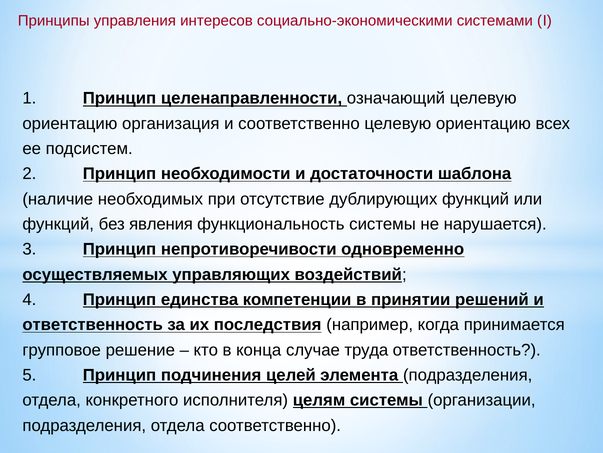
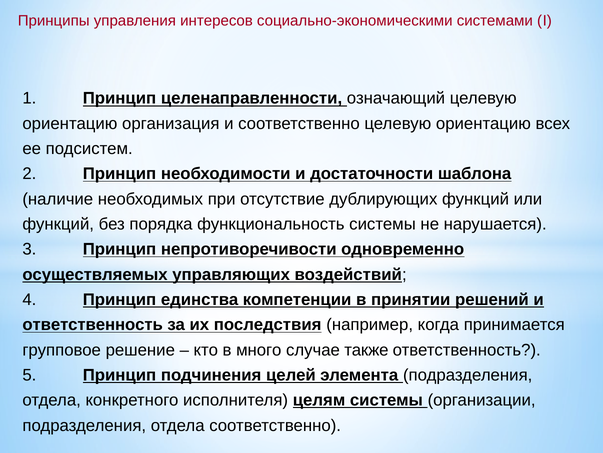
явления: явления -> порядка
конца: конца -> много
труда: труда -> также
